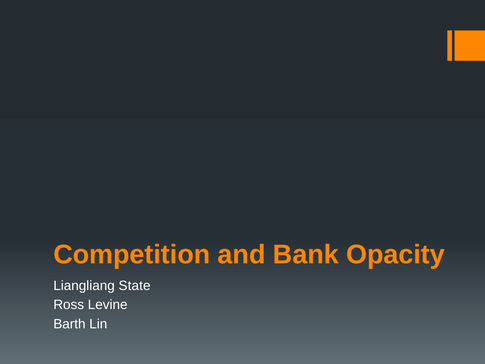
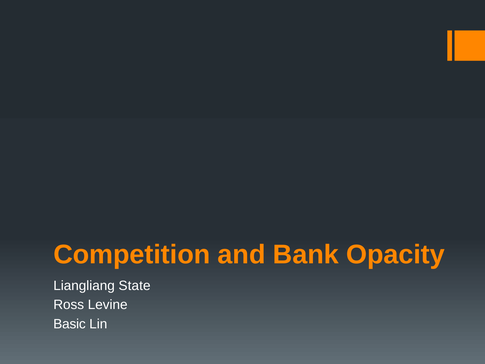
Barth: Barth -> Basic
